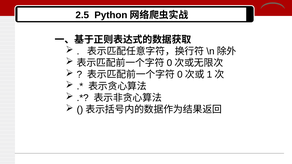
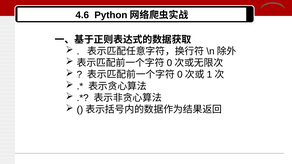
2.5: 2.5 -> 4.6
